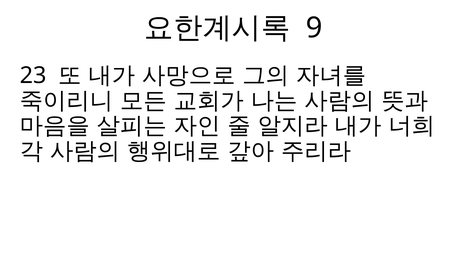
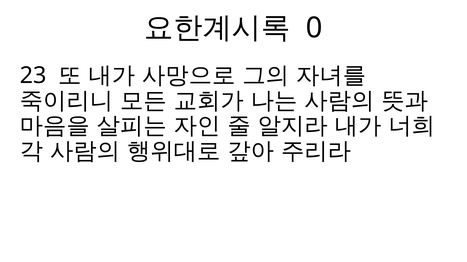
9: 9 -> 0
